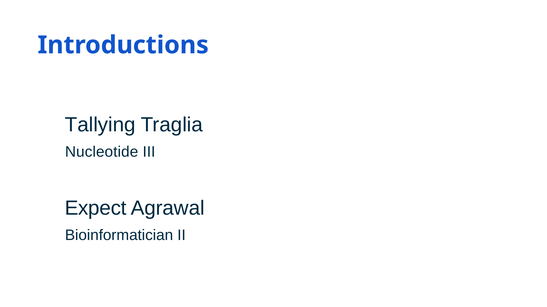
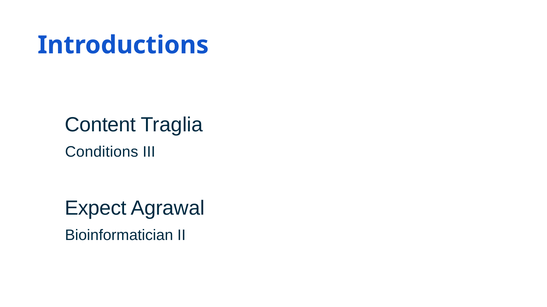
Tallying: Tallying -> Content
Nucleotide: Nucleotide -> Conditions
